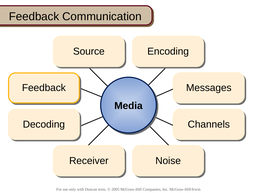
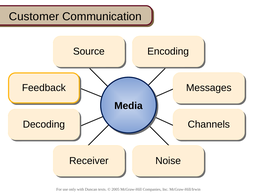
Feedback at (34, 16): Feedback -> Customer
